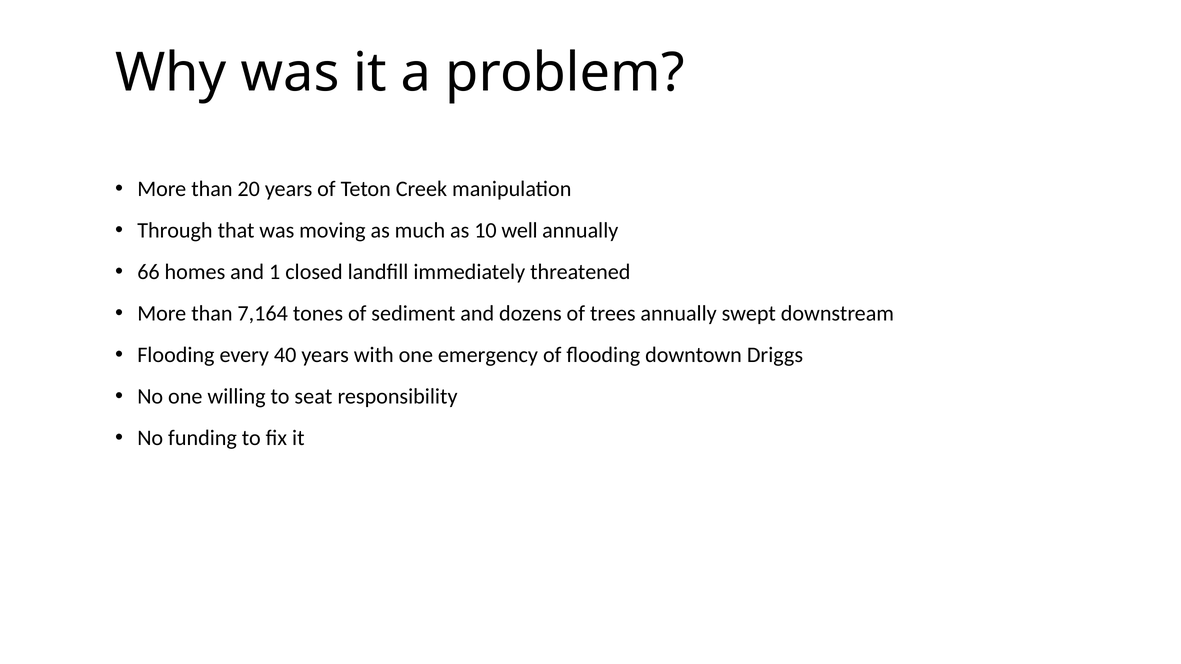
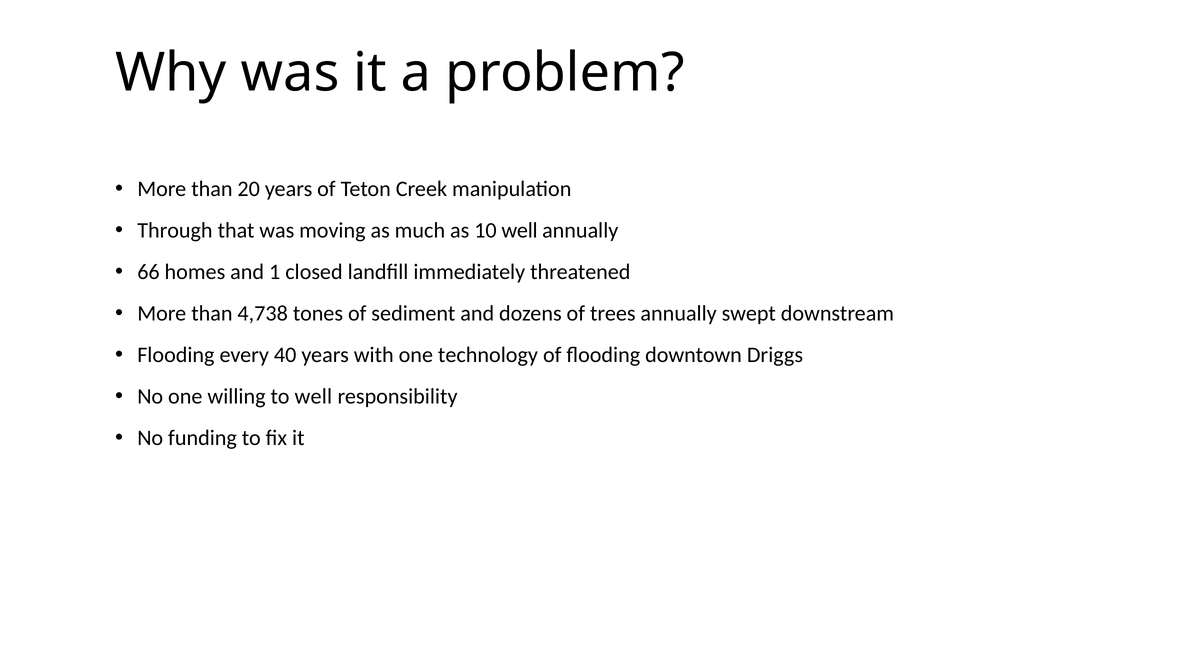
7,164: 7,164 -> 4,738
emergency: emergency -> technology
to seat: seat -> well
